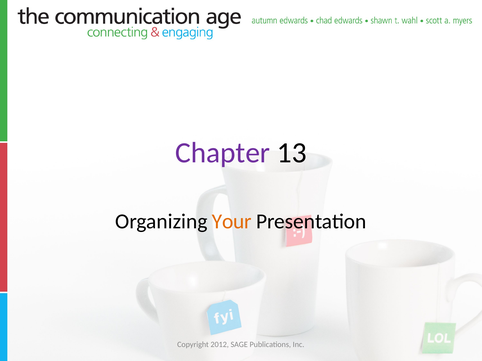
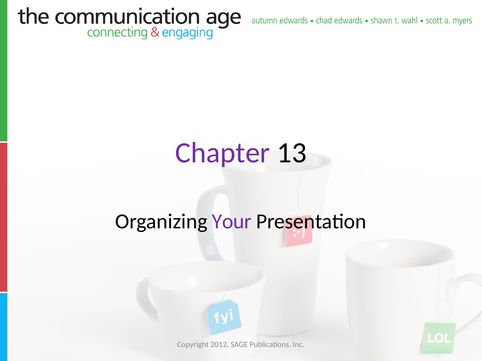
Your colour: orange -> purple
